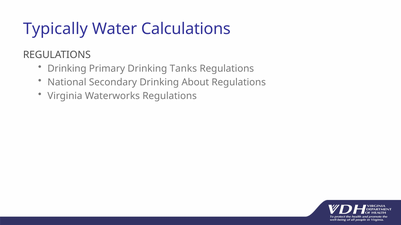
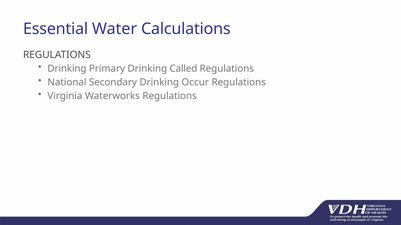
Typically: Typically -> Essential
Tanks: Tanks -> Called
About: About -> Occur
